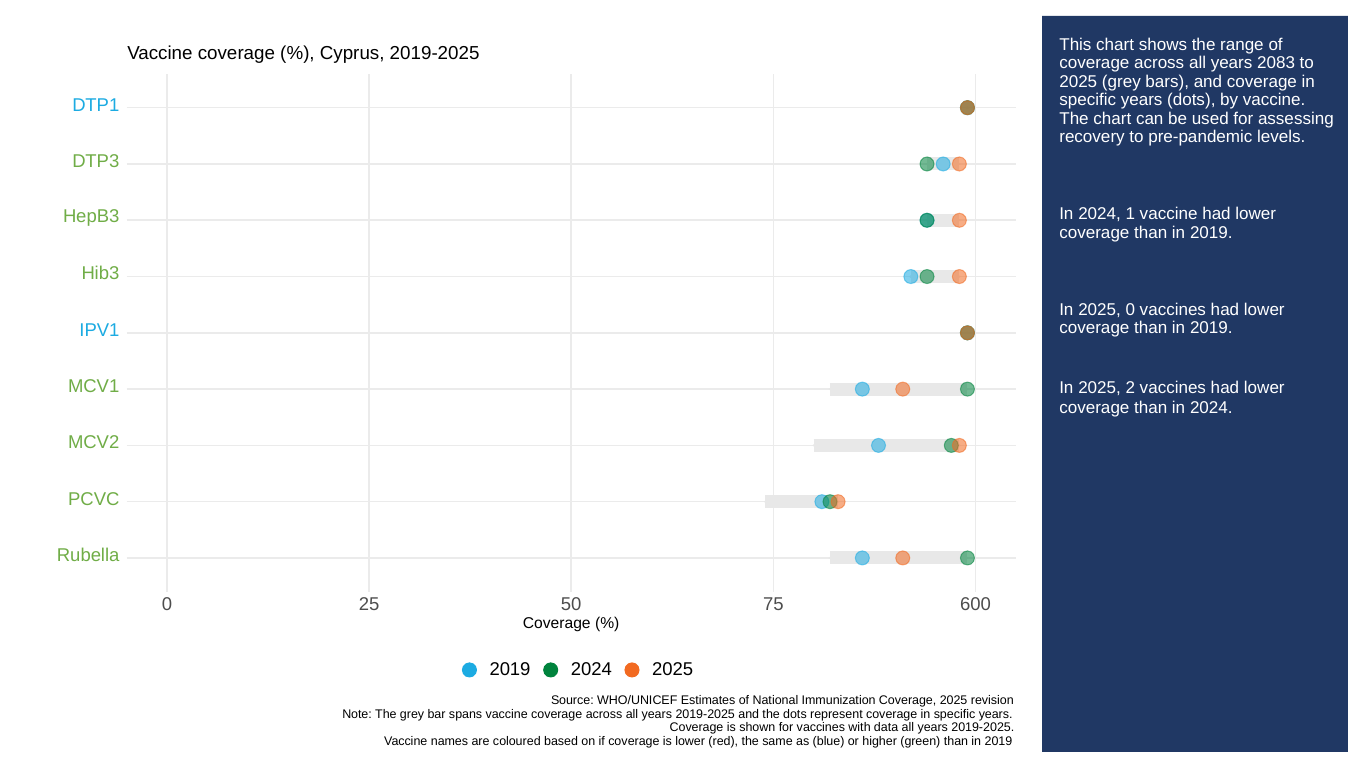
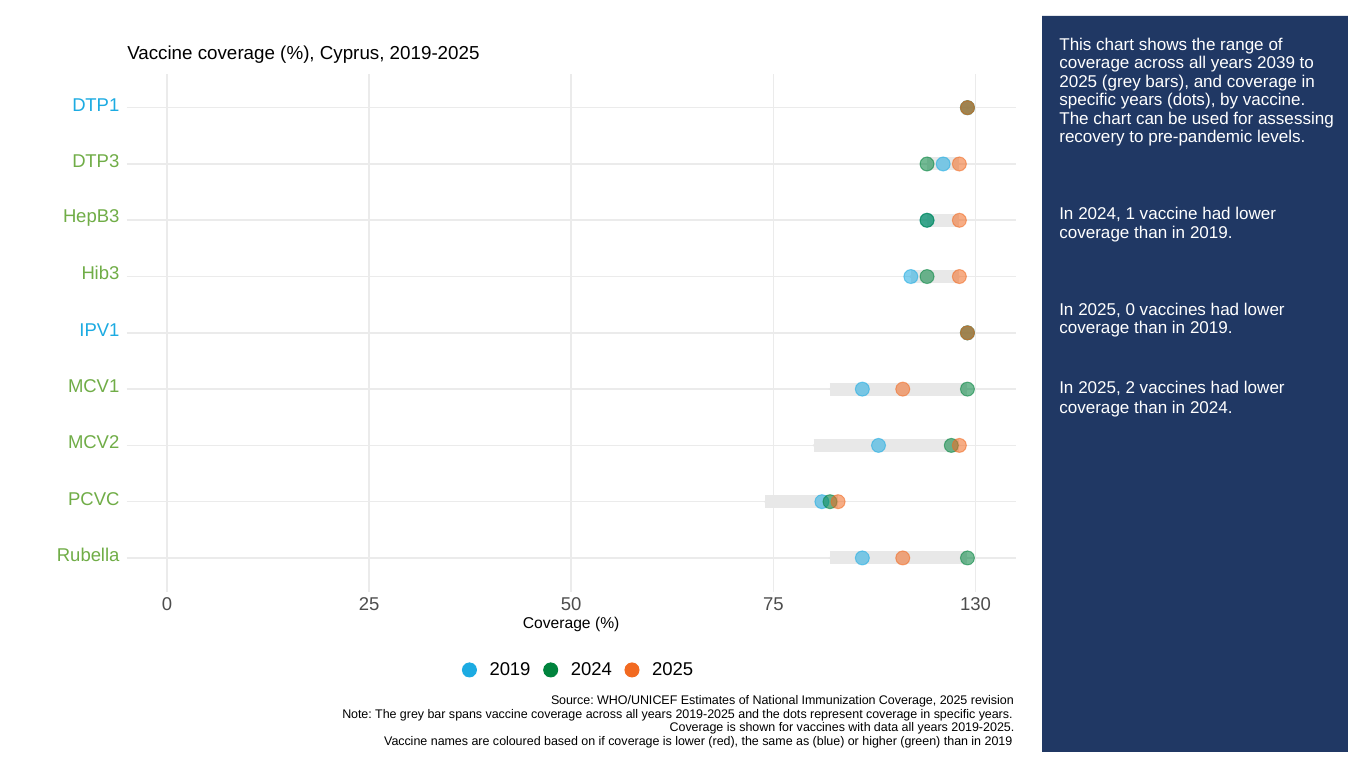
2083: 2083 -> 2039
600: 600 -> 130
